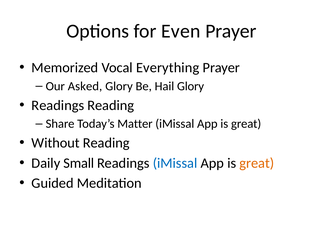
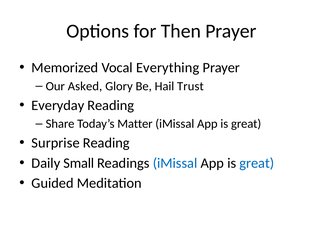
Even: Even -> Then
Hail Glory: Glory -> Trust
Readings at (58, 105): Readings -> Everyday
Without: Without -> Surprise
great at (257, 163) colour: orange -> blue
